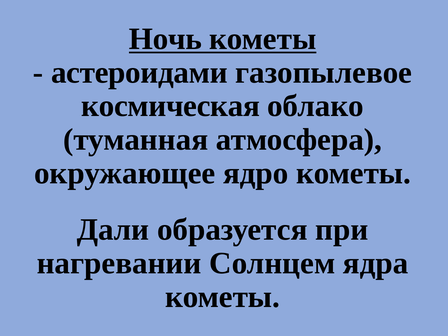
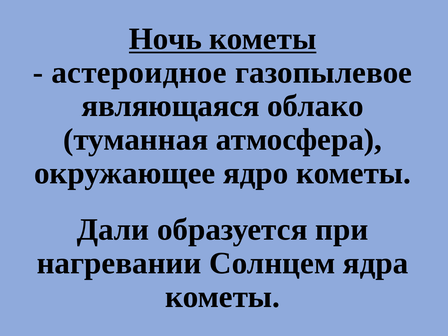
астероидами: астероидами -> астероидное
космическая: космическая -> являющаяся
